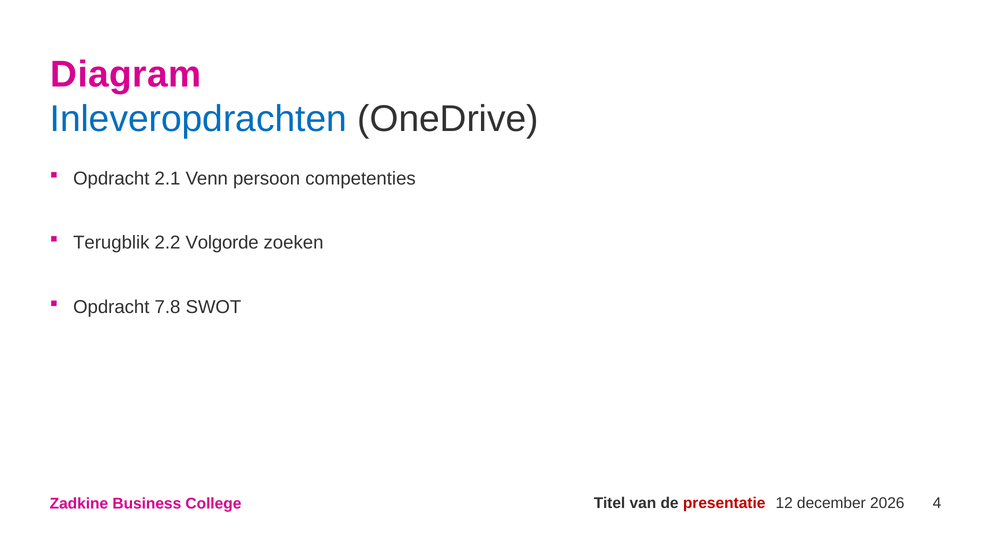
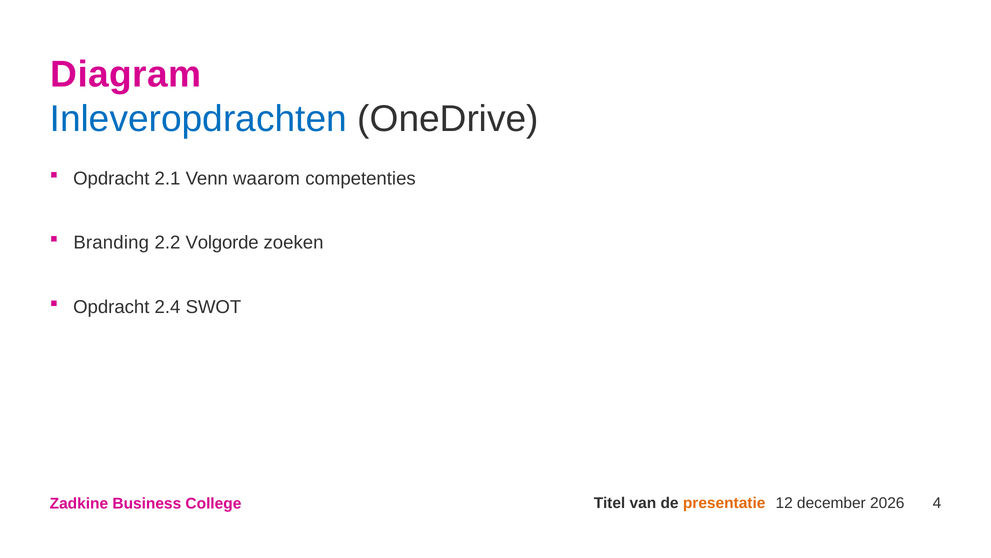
persoon: persoon -> waarom
Terugblik: Terugblik -> Branding
7.8: 7.8 -> 2.4
presentatie colour: red -> orange
